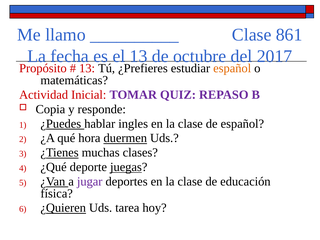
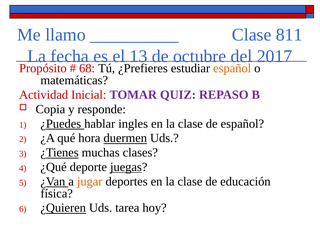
861: 861 -> 811
13 at (87, 68): 13 -> 68
jugar colour: purple -> orange
